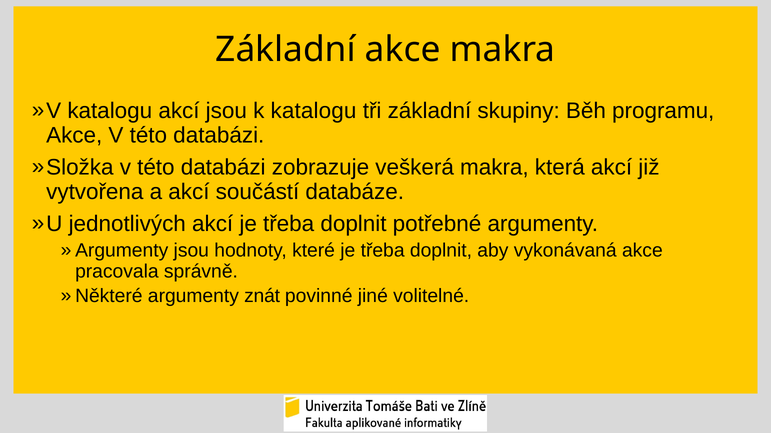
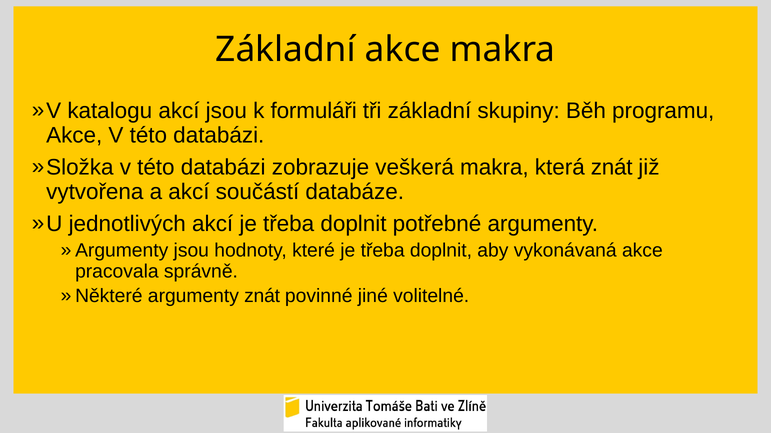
k katalogu: katalogu -> formuláři
která akcí: akcí -> znát
